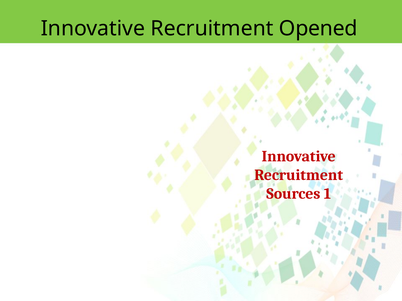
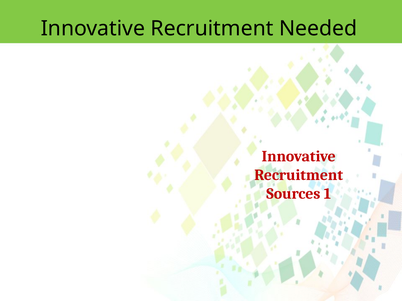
Opened: Opened -> Needed
